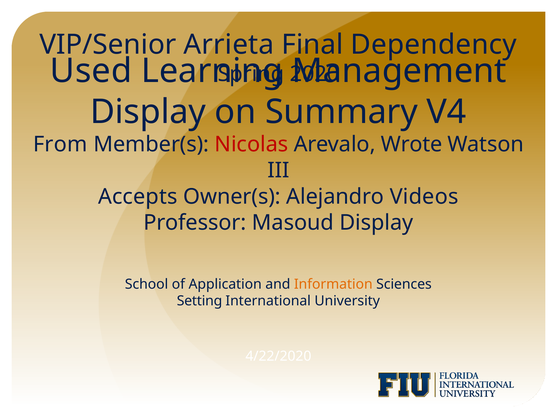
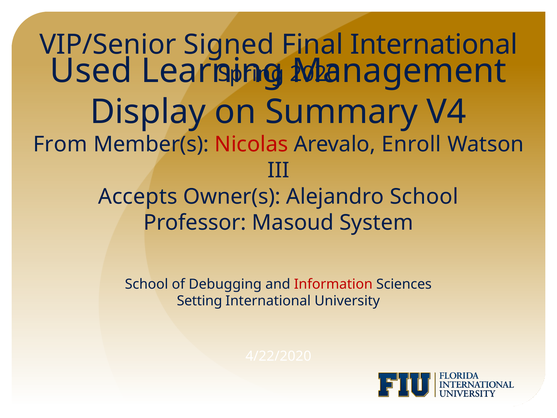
Arrieta: Arrieta -> Signed
Final Dependency: Dependency -> International
Wrote: Wrote -> Enroll
Alejandro Videos: Videos -> School
Masoud Display: Display -> System
Application: Application -> Debugging
Information colour: orange -> red
